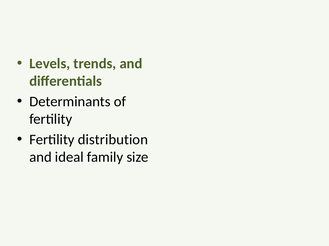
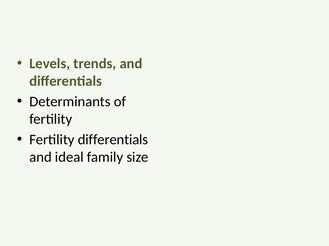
Fertility distribution: distribution -> differentials
